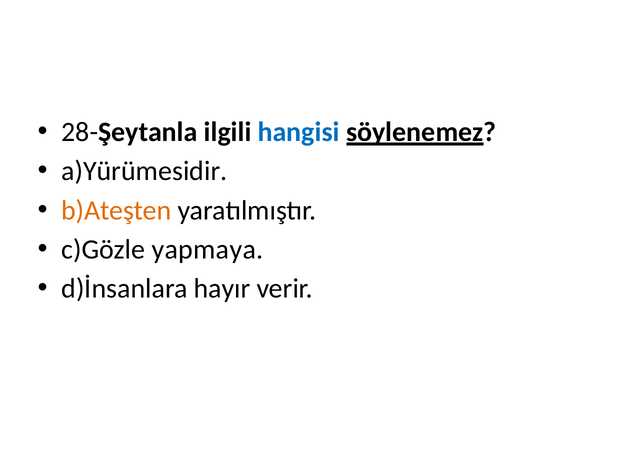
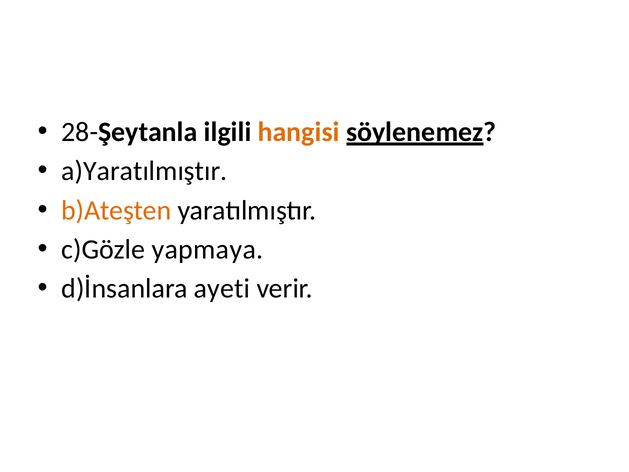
hangisi colour: blue -> orange
a)Yürümesidir: a)Yürümesidir -> a)Yaratılmıştır
hayır: hayır -> ayeti
